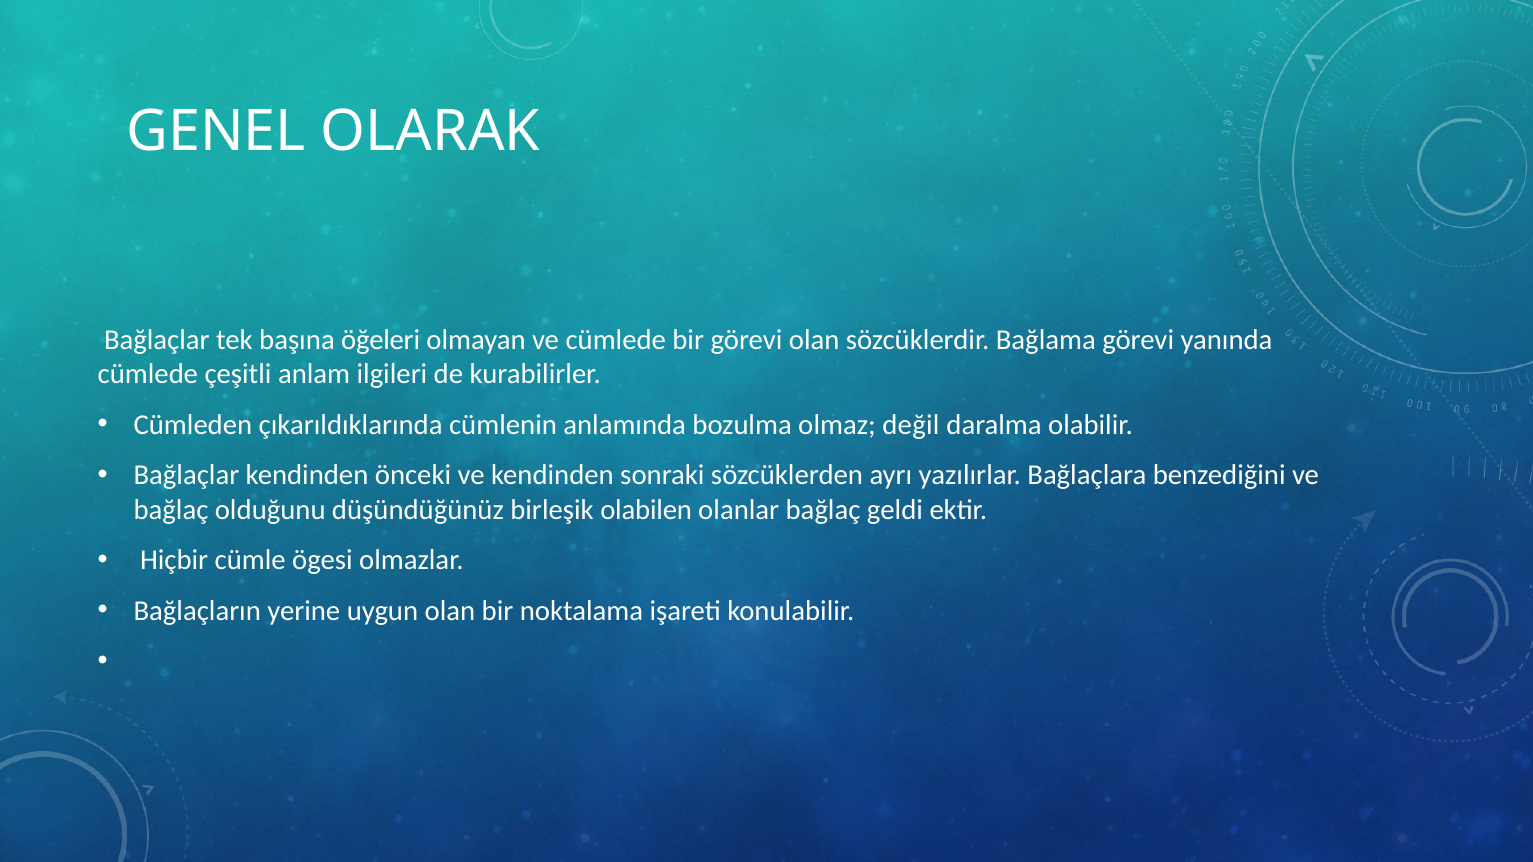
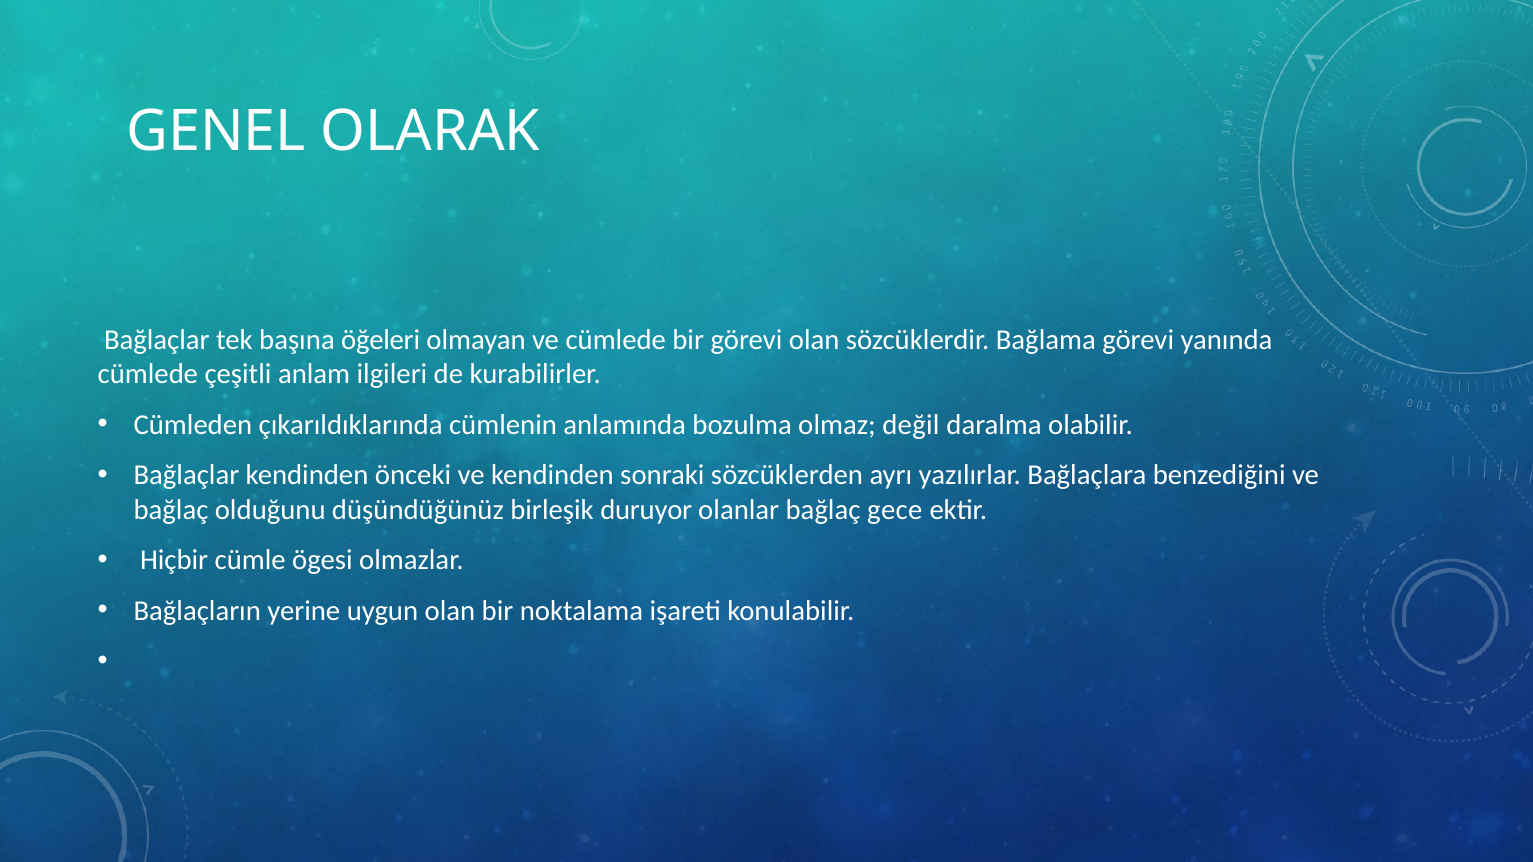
olabilen: olabilen -> duruyor
geldi: geldi -> gece
